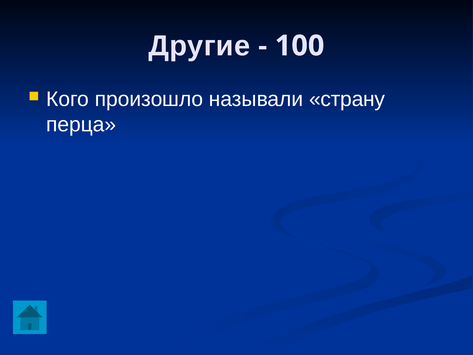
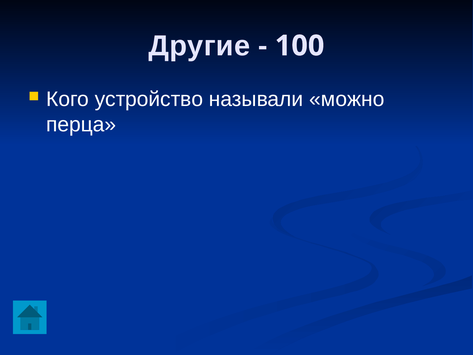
произошло: произошло -> устройство
страну: страну -> можно
